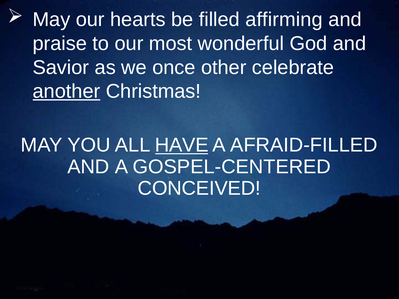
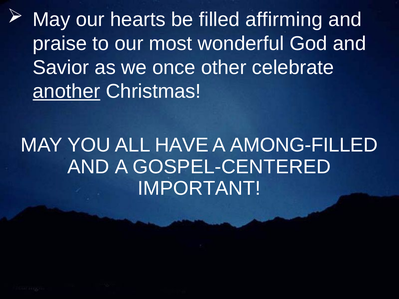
HAVE underline: present -> none
AFRAID-FILLED: AFRAID-FILLED -> AMONG-FILLED
CONCEIVED: CONCEIVED -> IMPORTANT
